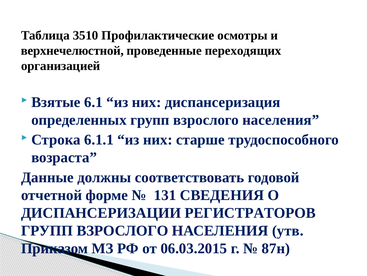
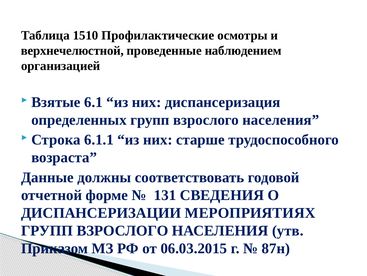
3510: 3510 -> 1510
переходящих: переходящих -> наблюдением
РЕГИСТРАТОРОВ: РЕГИСТРАТОРОВ -> МЕРОПРИЯТИЯХ
